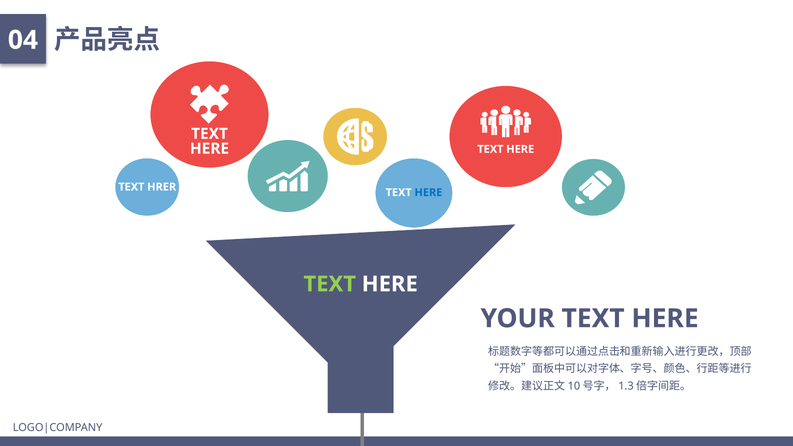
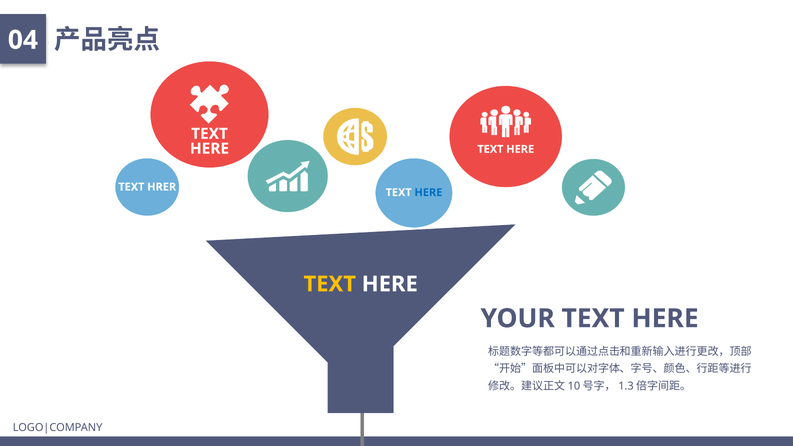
TEXT at (330, 284) colour: light green -> yellow
